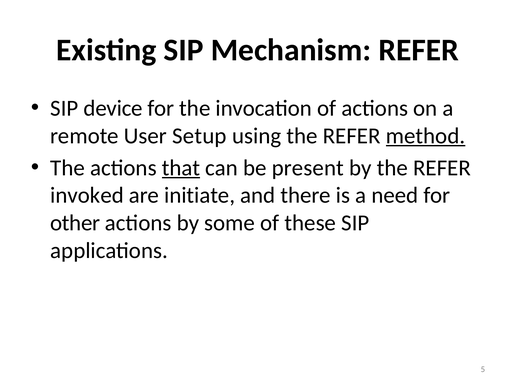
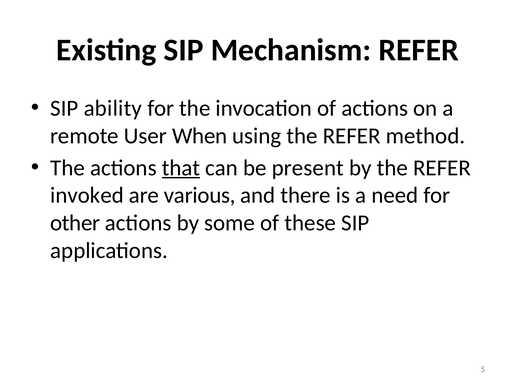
device: device -> ability
Setup: Setup -> When
method underline: present -> none
initiate: initiate -> various
